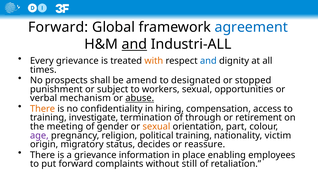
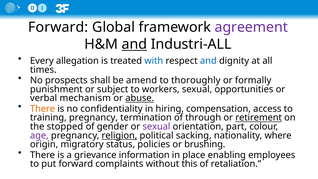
agreement colour: blue -> purple
Every grievance: grievance -> allegation
with colour: orange -> blue
designated: designated -> thoroughly
stopped: stopped -> formally
training investigate: investigate -> pregnancy
retirement underline: none -> present
meeting: meeting -> stopped
sexual at (156, 126) colour: orange -> purple
religion underline: none -> present
political training: training -> sacking
victim: victim -> where
decides: decides -> policies
reassure: reassure -> brushing
still: still -> this
